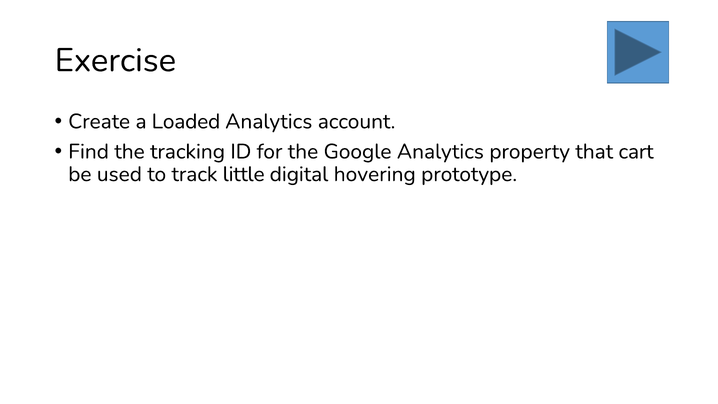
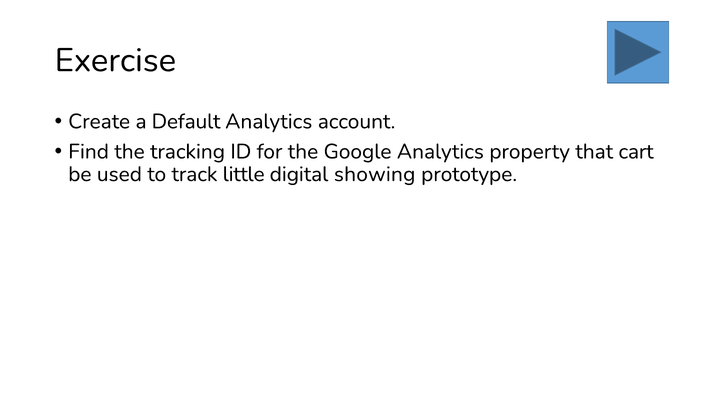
Loaded: Loaded -> Default
hovering: hovering -> showing
